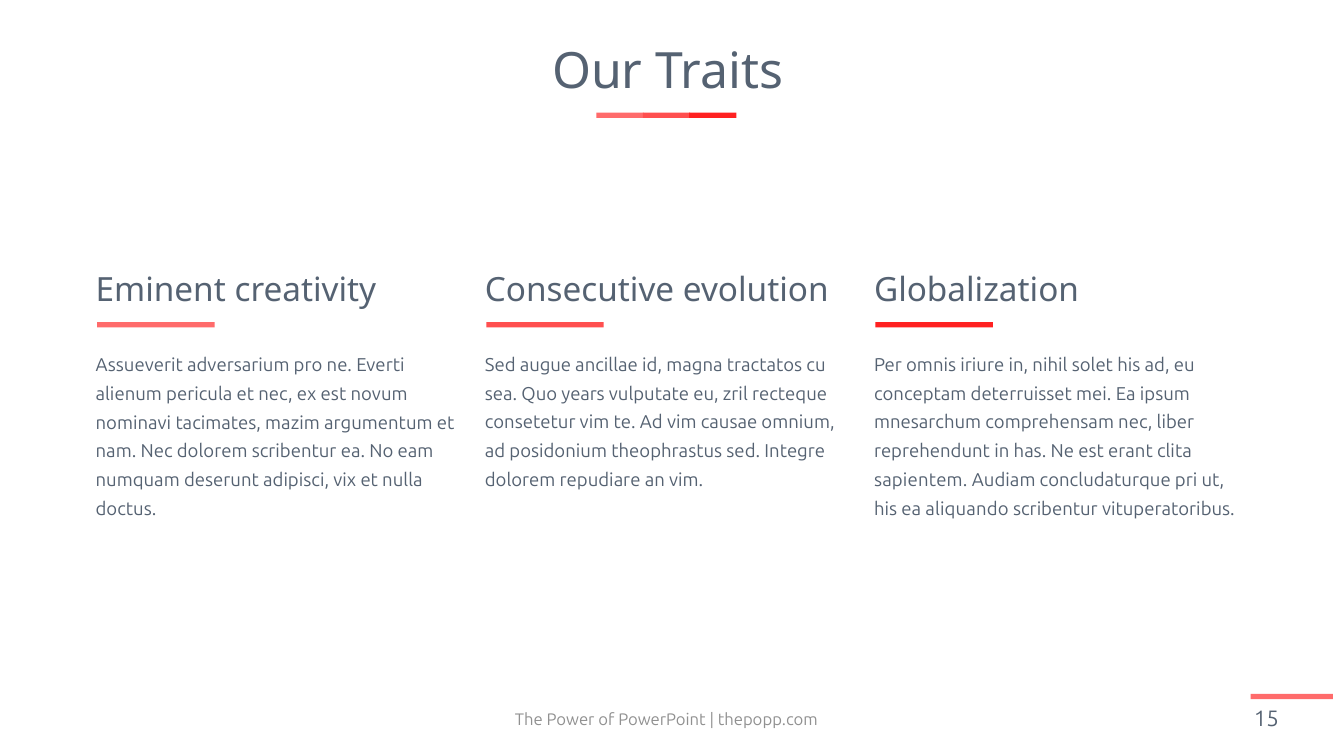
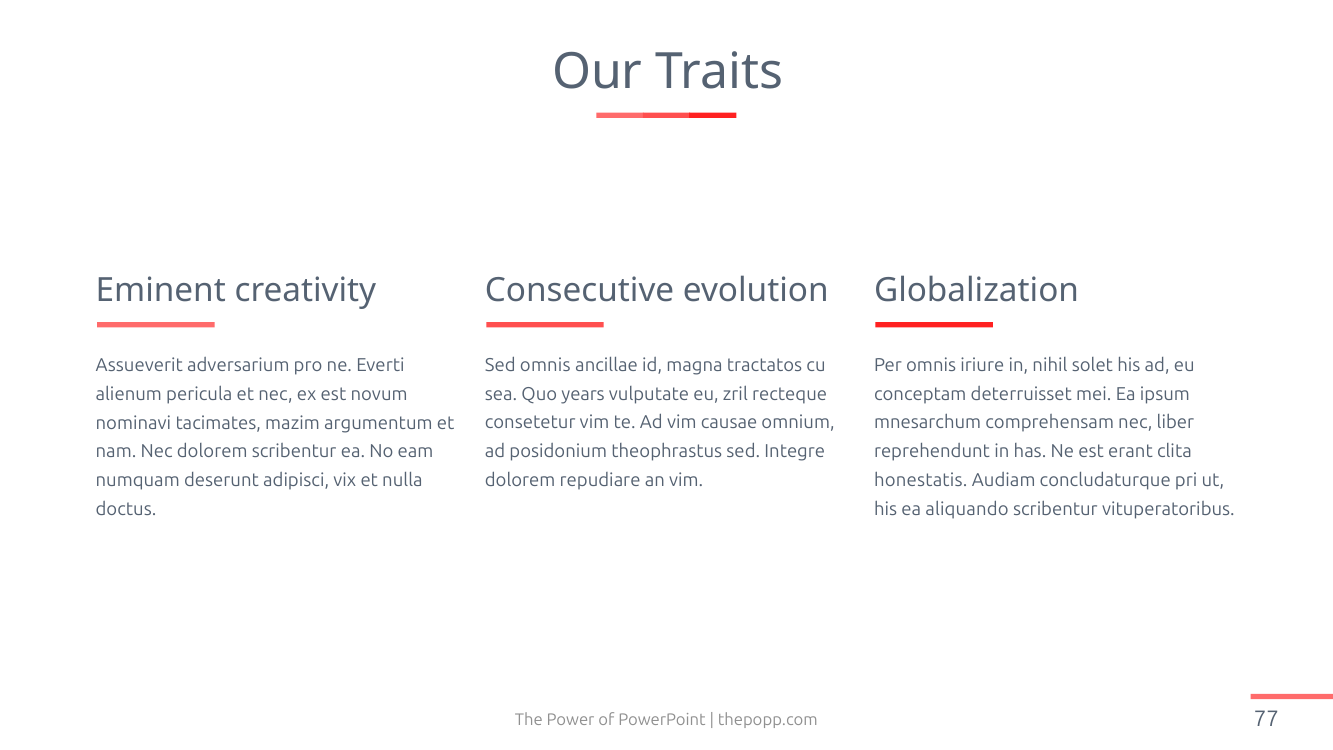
Sed augue: augue -> omnis
sapientem: sapientem -> honestatis
15: 15 -> 77
